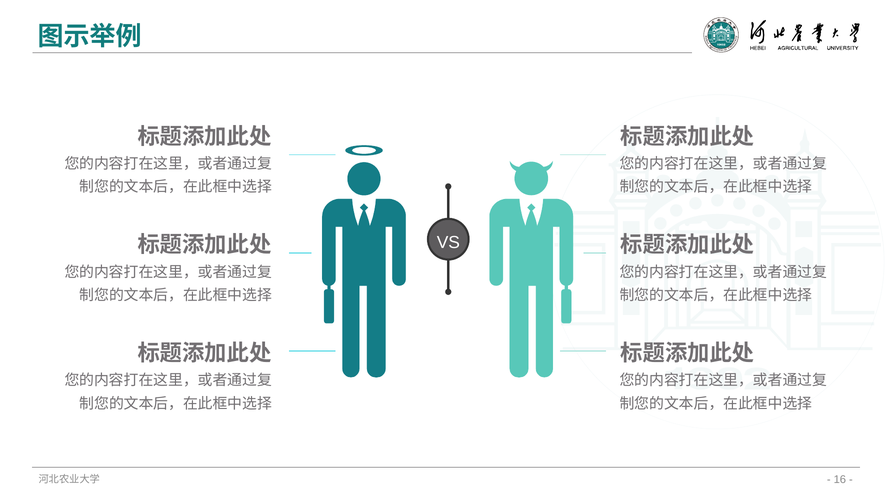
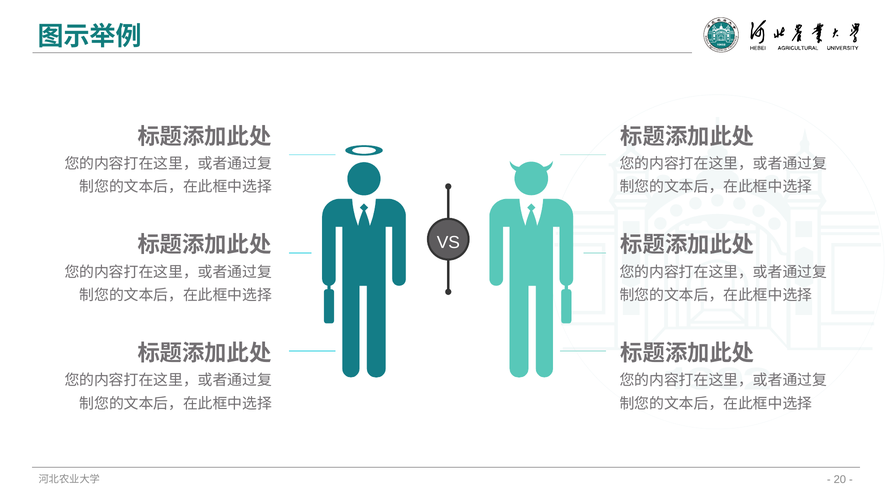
16: 16 -> 20
